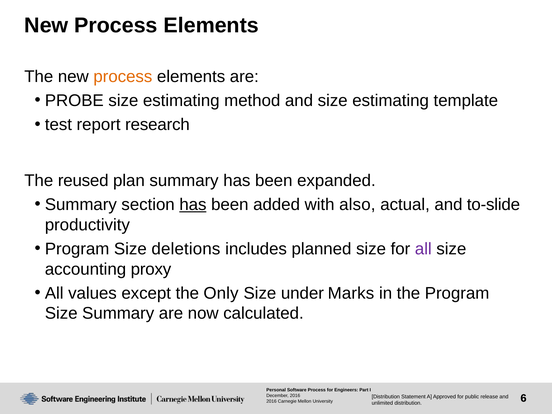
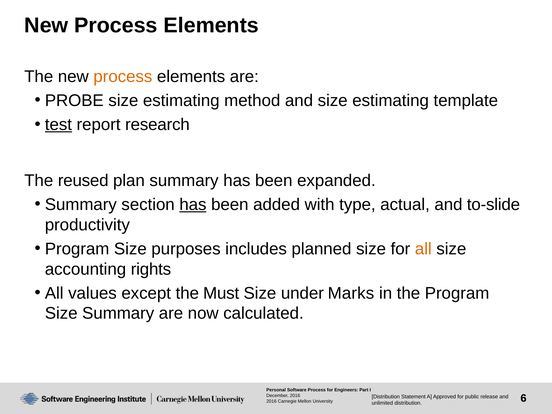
test underline: none -> present
also: also -> type
deletions: deletions -> purposes
all at (423, 249) colour: purple -> orange
proxy: proxy -> rights
Only: Only -> Must
